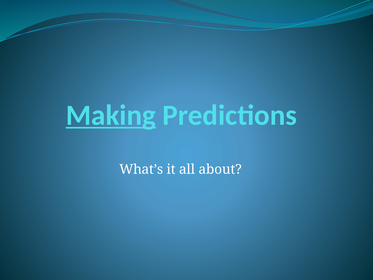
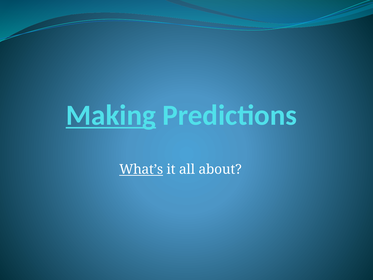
What’s underline: none -> present
